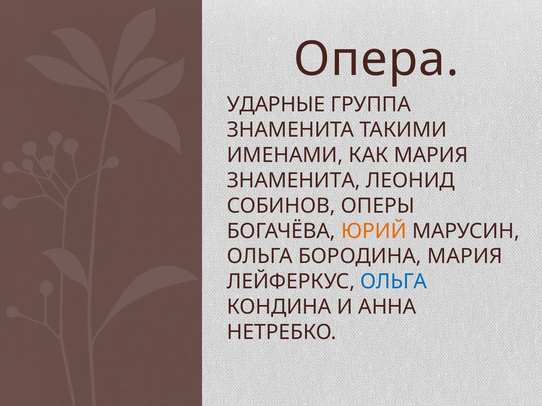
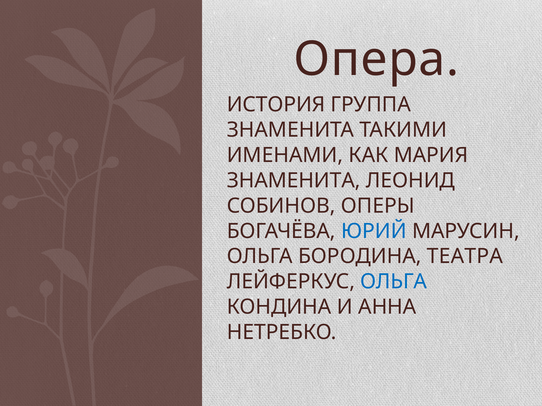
УДАРНЫЕ: УДАРНЫЕ -> ИСТОРИЯ
ЮРИЙ colour: orange -> blue
БОРОДИНА МАРИЯ: МАРИЯ -> ТЕАТРА
